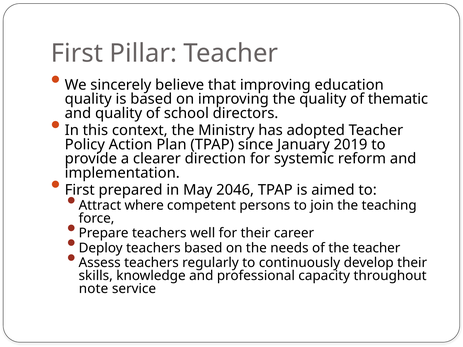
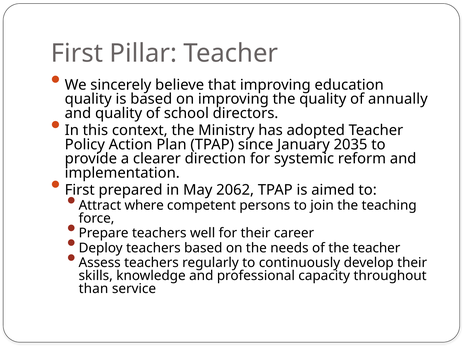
thematic: thematic -> annually
2019: 2019 -> 2035
2046: 2046 -> 2062
note: note -> than
